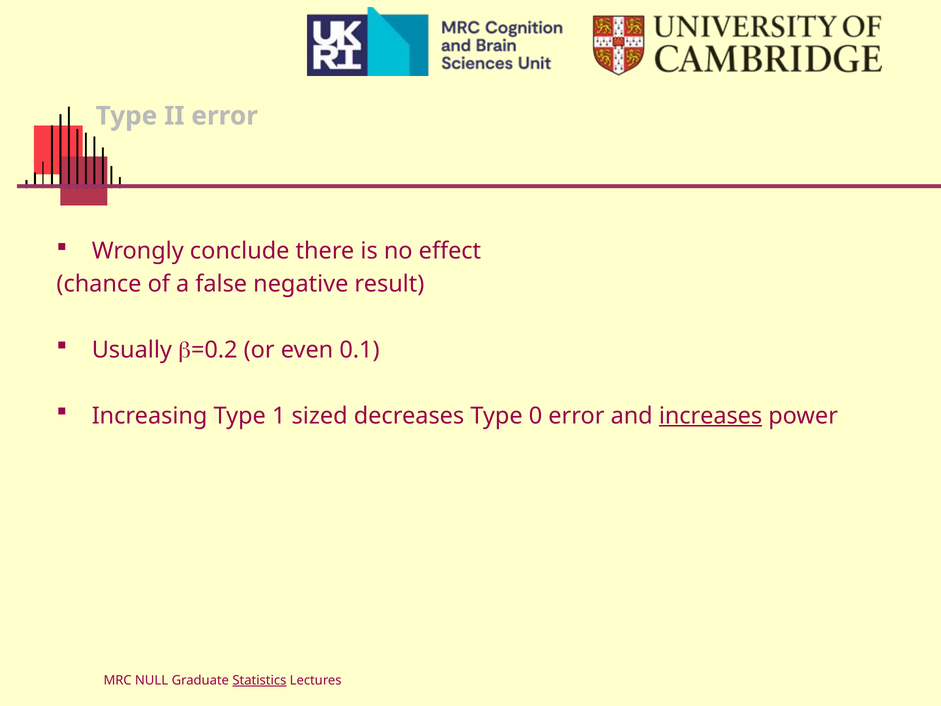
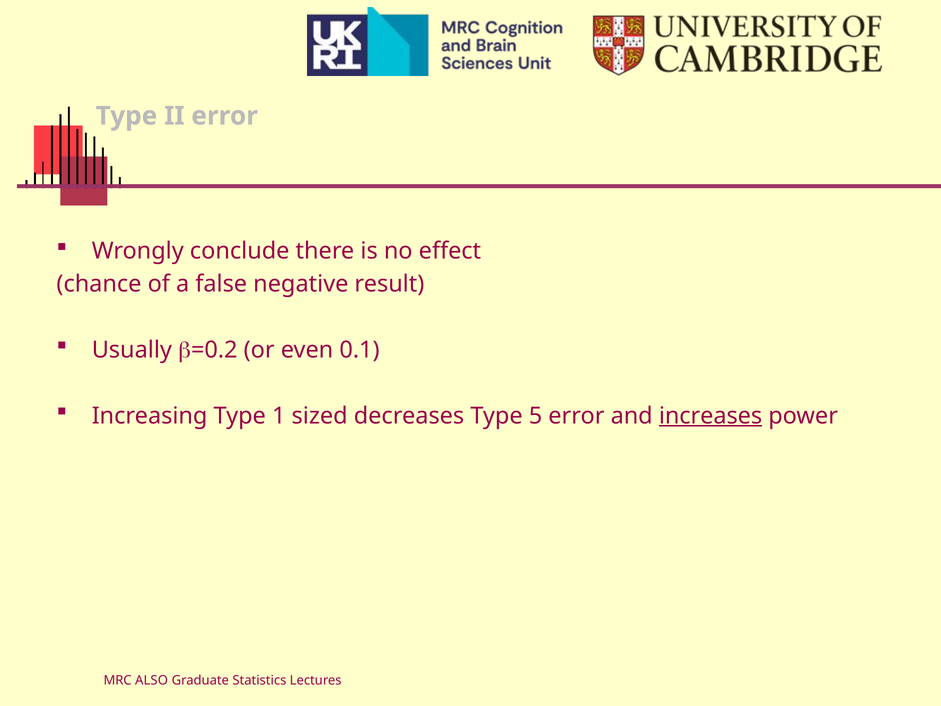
0: 0 -> 5
NULL: NULL -> ALSO
Statistics underline: present -> none
